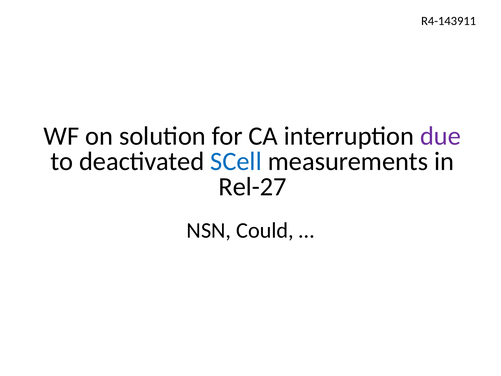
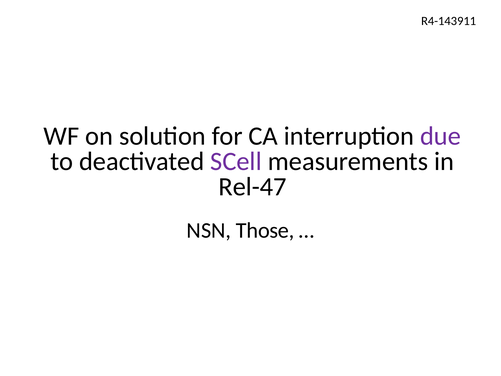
SCell colour: blue -> purple
Rel-27: Rel-27 -> Rel-47
Could: Could -> Those
